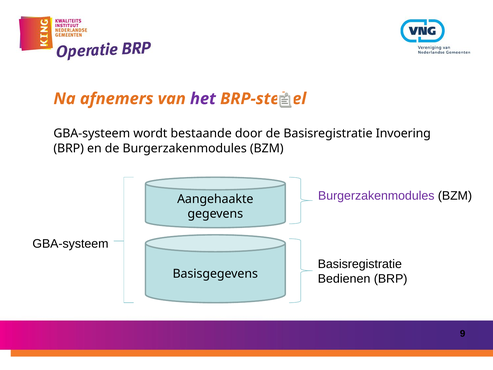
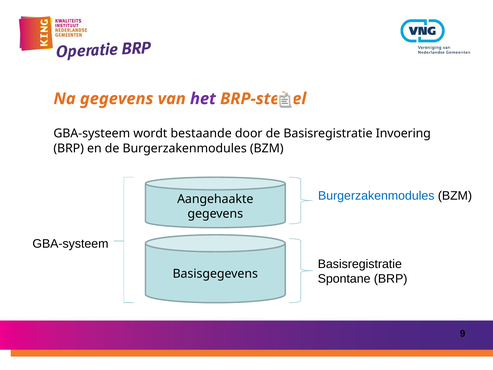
Na afnemers: afnemers -> gegevens
Burgerzakenmodules at (376, 196) colour: purple -> blue
Bedienen: Bedienen -> Spontane
